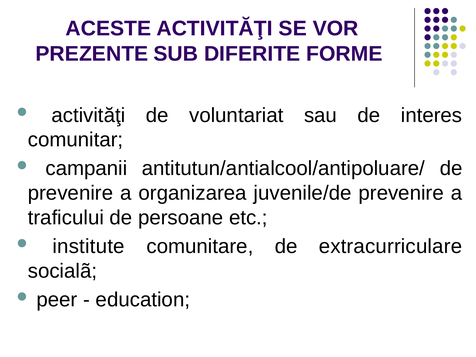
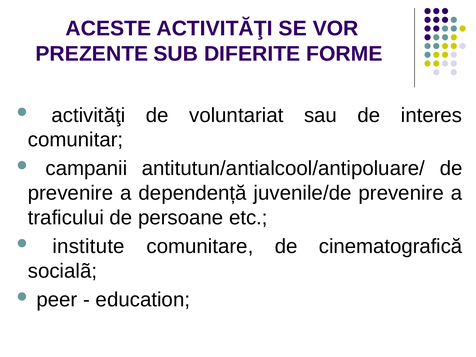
organizarea: organizarea -> dependență
extracurriculare: extracurriculare -> cinematografică
